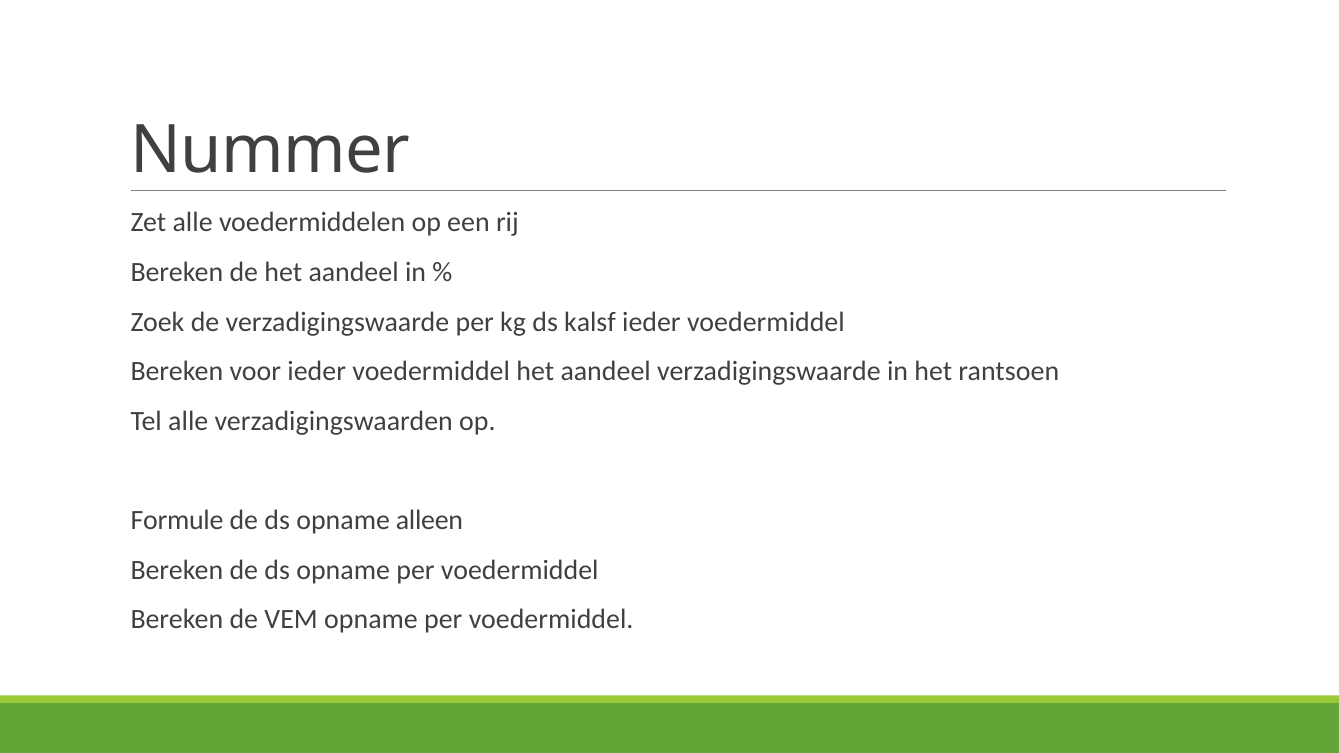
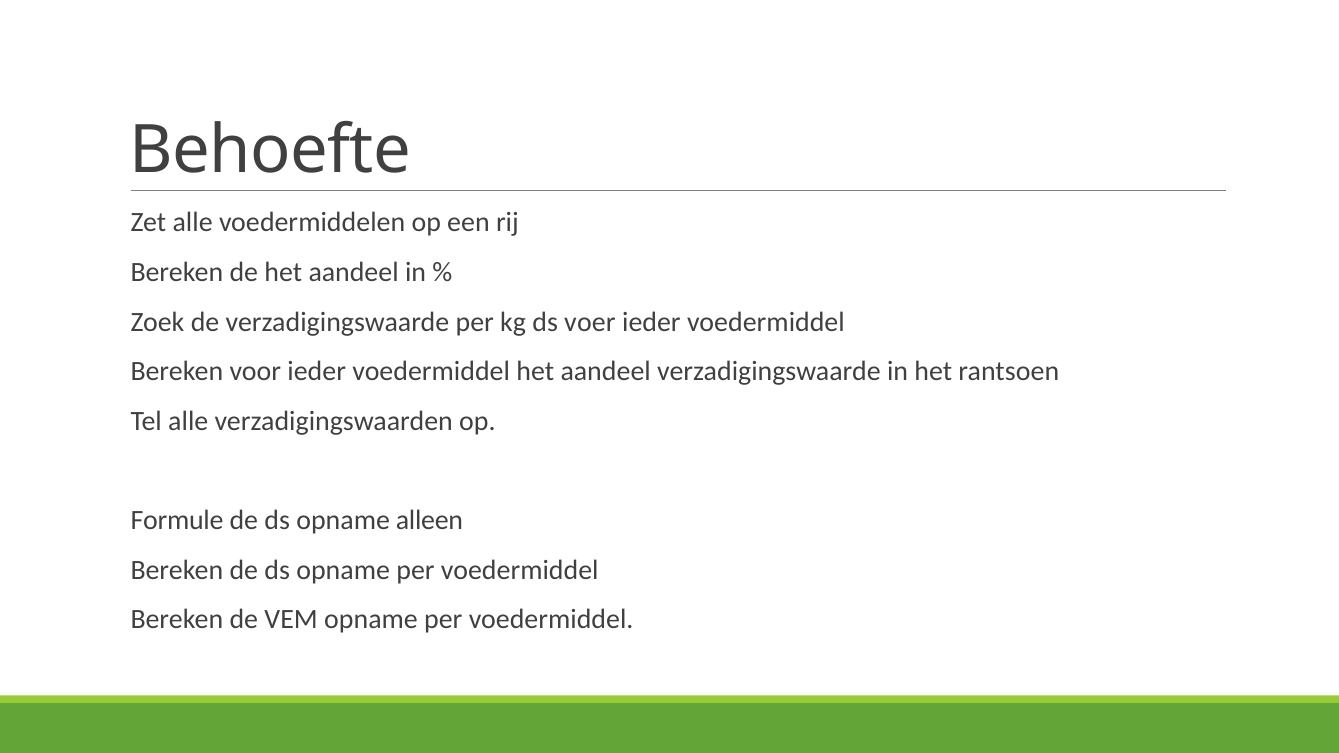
Nummer: Nummer -> Behoefte
kalsf: kalsf -> voer
